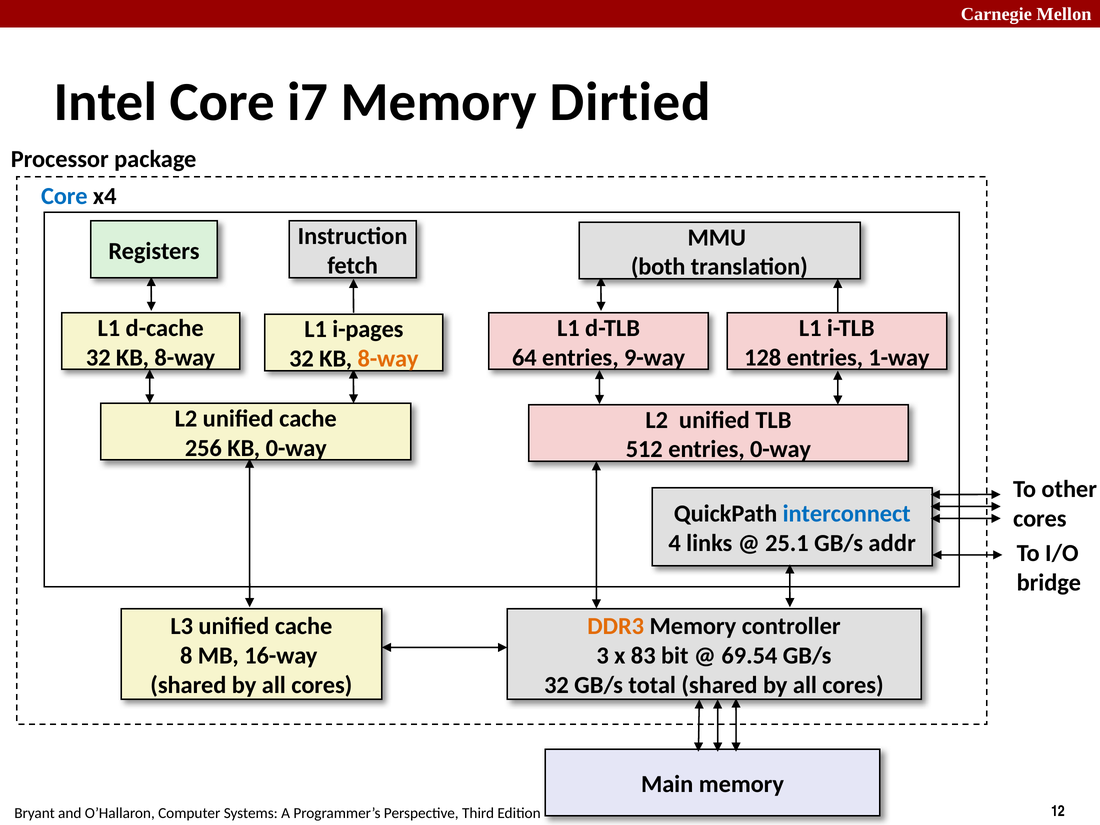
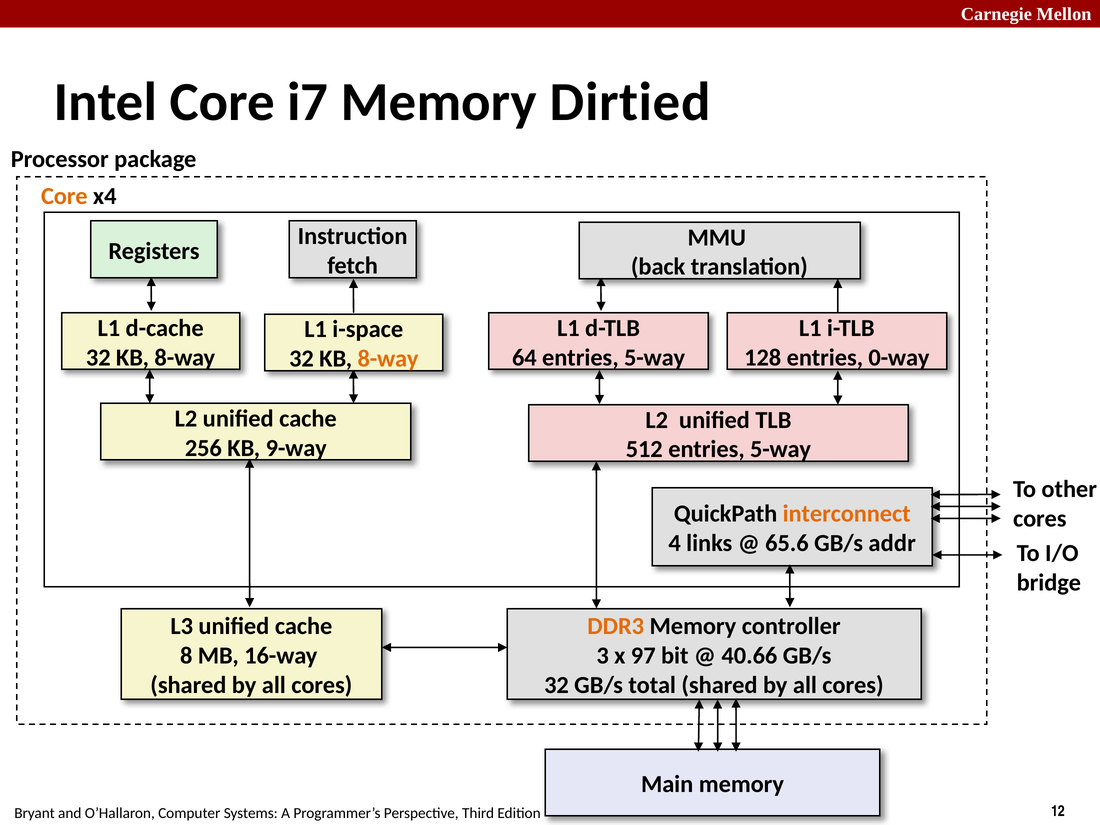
Core at (64, 196) colour: blue -> orange
both: both -> back
i-pages: i-pages -> i-space
64 entries 9-way: 9-way -> 5-way
1-way: 1-way -> 0-way
KB 0-way: 0-way -> 9-way
512 entries 0-way: 0-way -> 5-way
interconnect colour: blue -> orange
25.1: 25.1 -> 65.6
83: 83 -> 97
69.54: 69.54 -> 40.66
